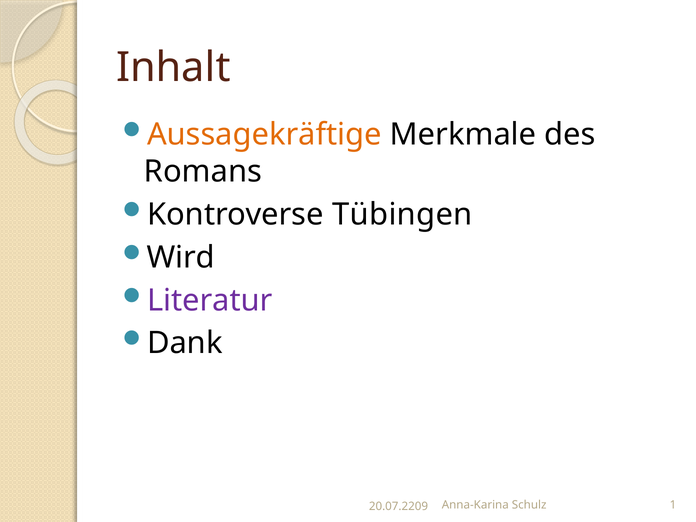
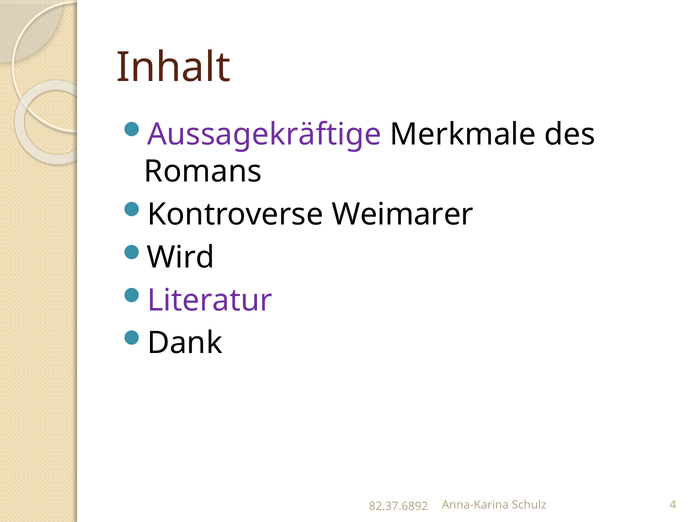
Aussagekräftige colour: orange -> purple
Tübingen: Tübingen -> Weimarer
1: 1 -> 4
20.07.2209: 20.07.2209 -> 82.37.6892
